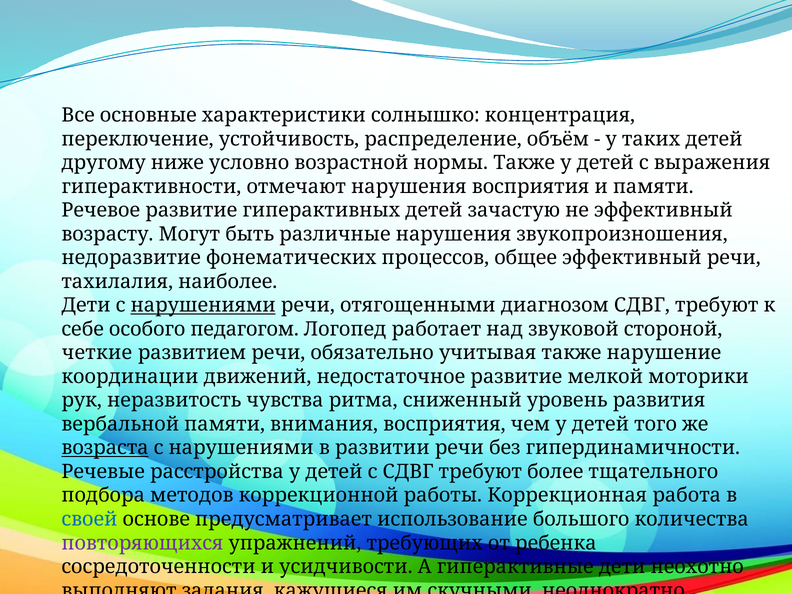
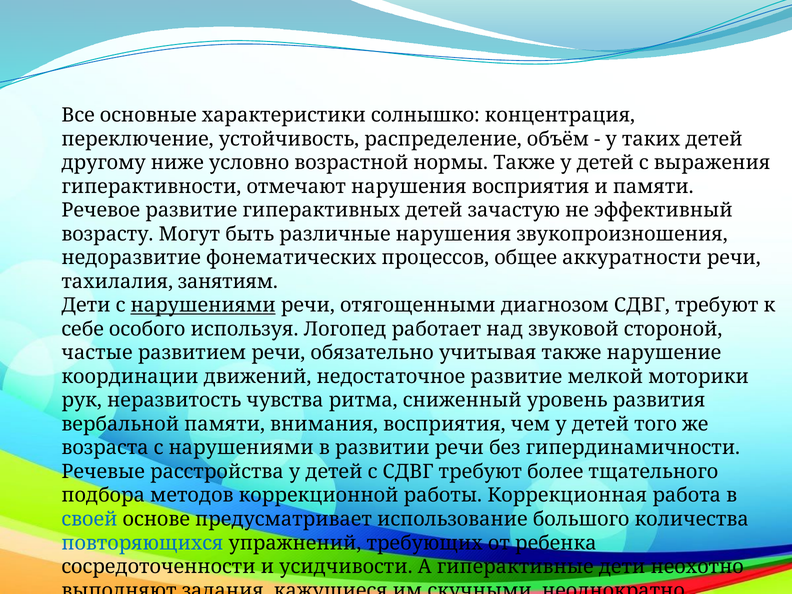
общее эффективный: эффективный -> аккуратности
наиболее: наиболее -> занятиям
педагогом: педагогом -> используя
четкие: четкие -> частые
возраста underline: present -> none
повторяющихся colour: purple -> blue
